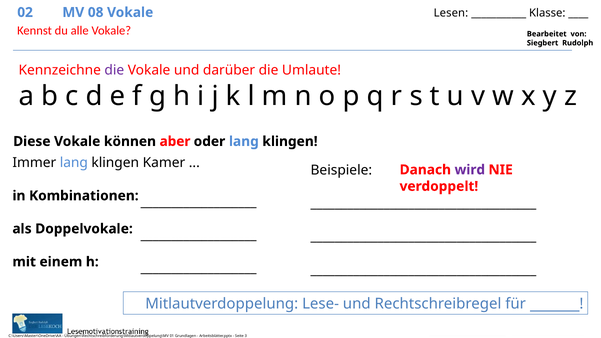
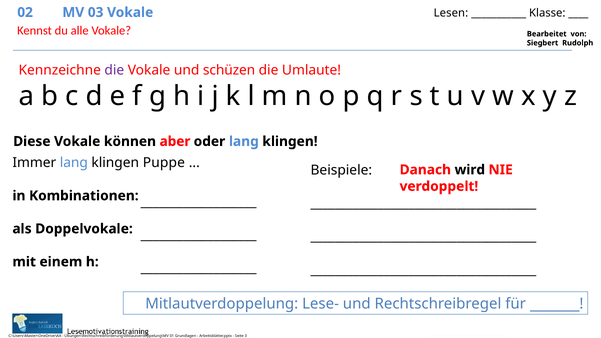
08: 08 -> 03
darüber: darüber -> schüzen
Kamer: Kamer -> Puppe
wird colour: purple -> black
